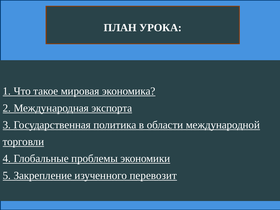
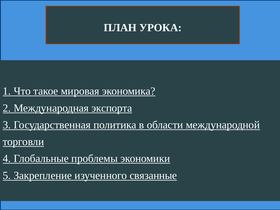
перевозит: перевозит -> связанные
